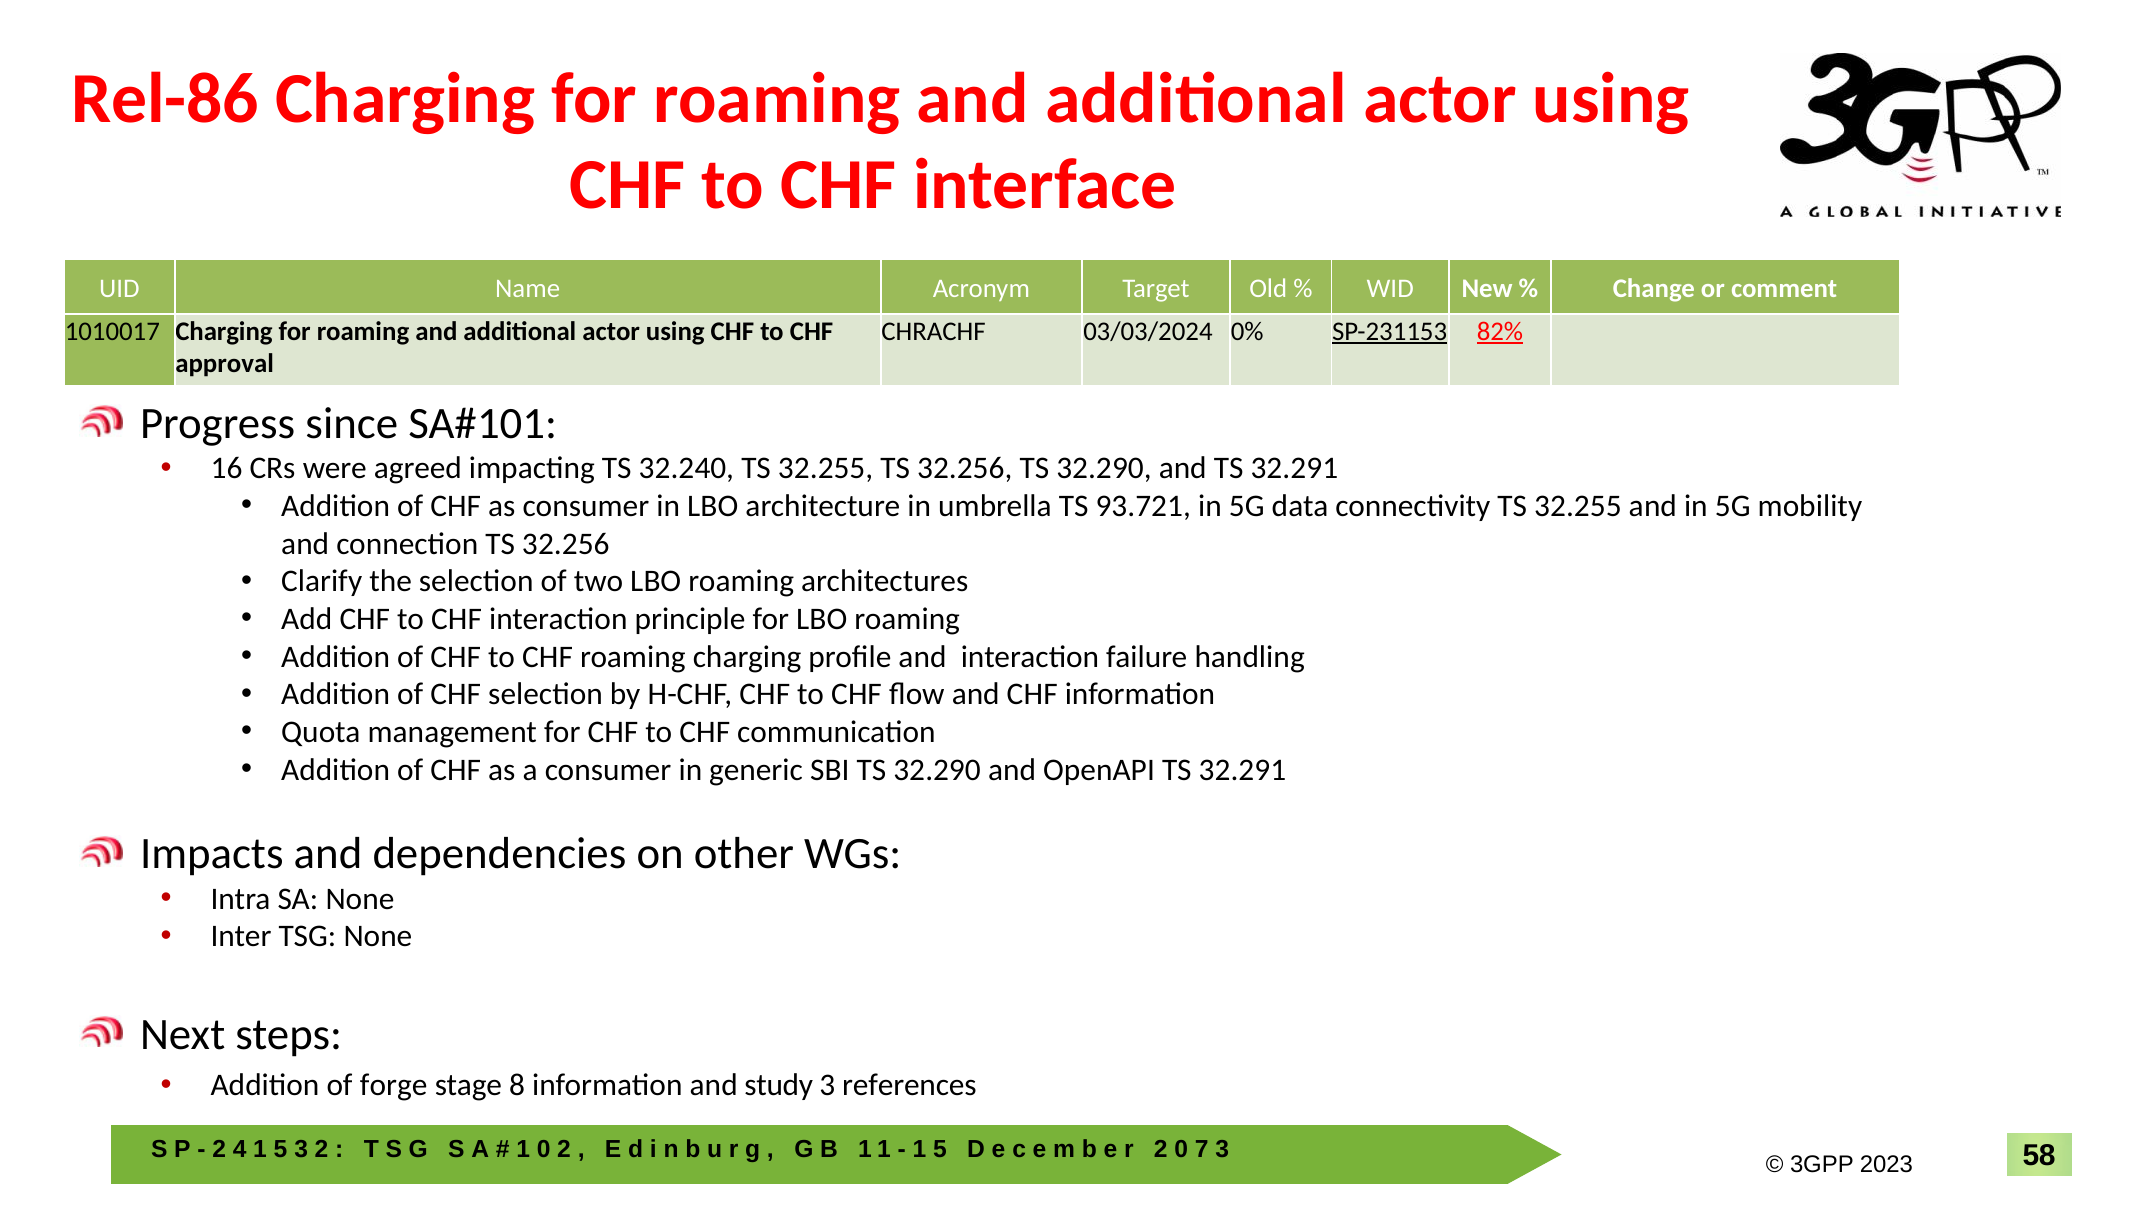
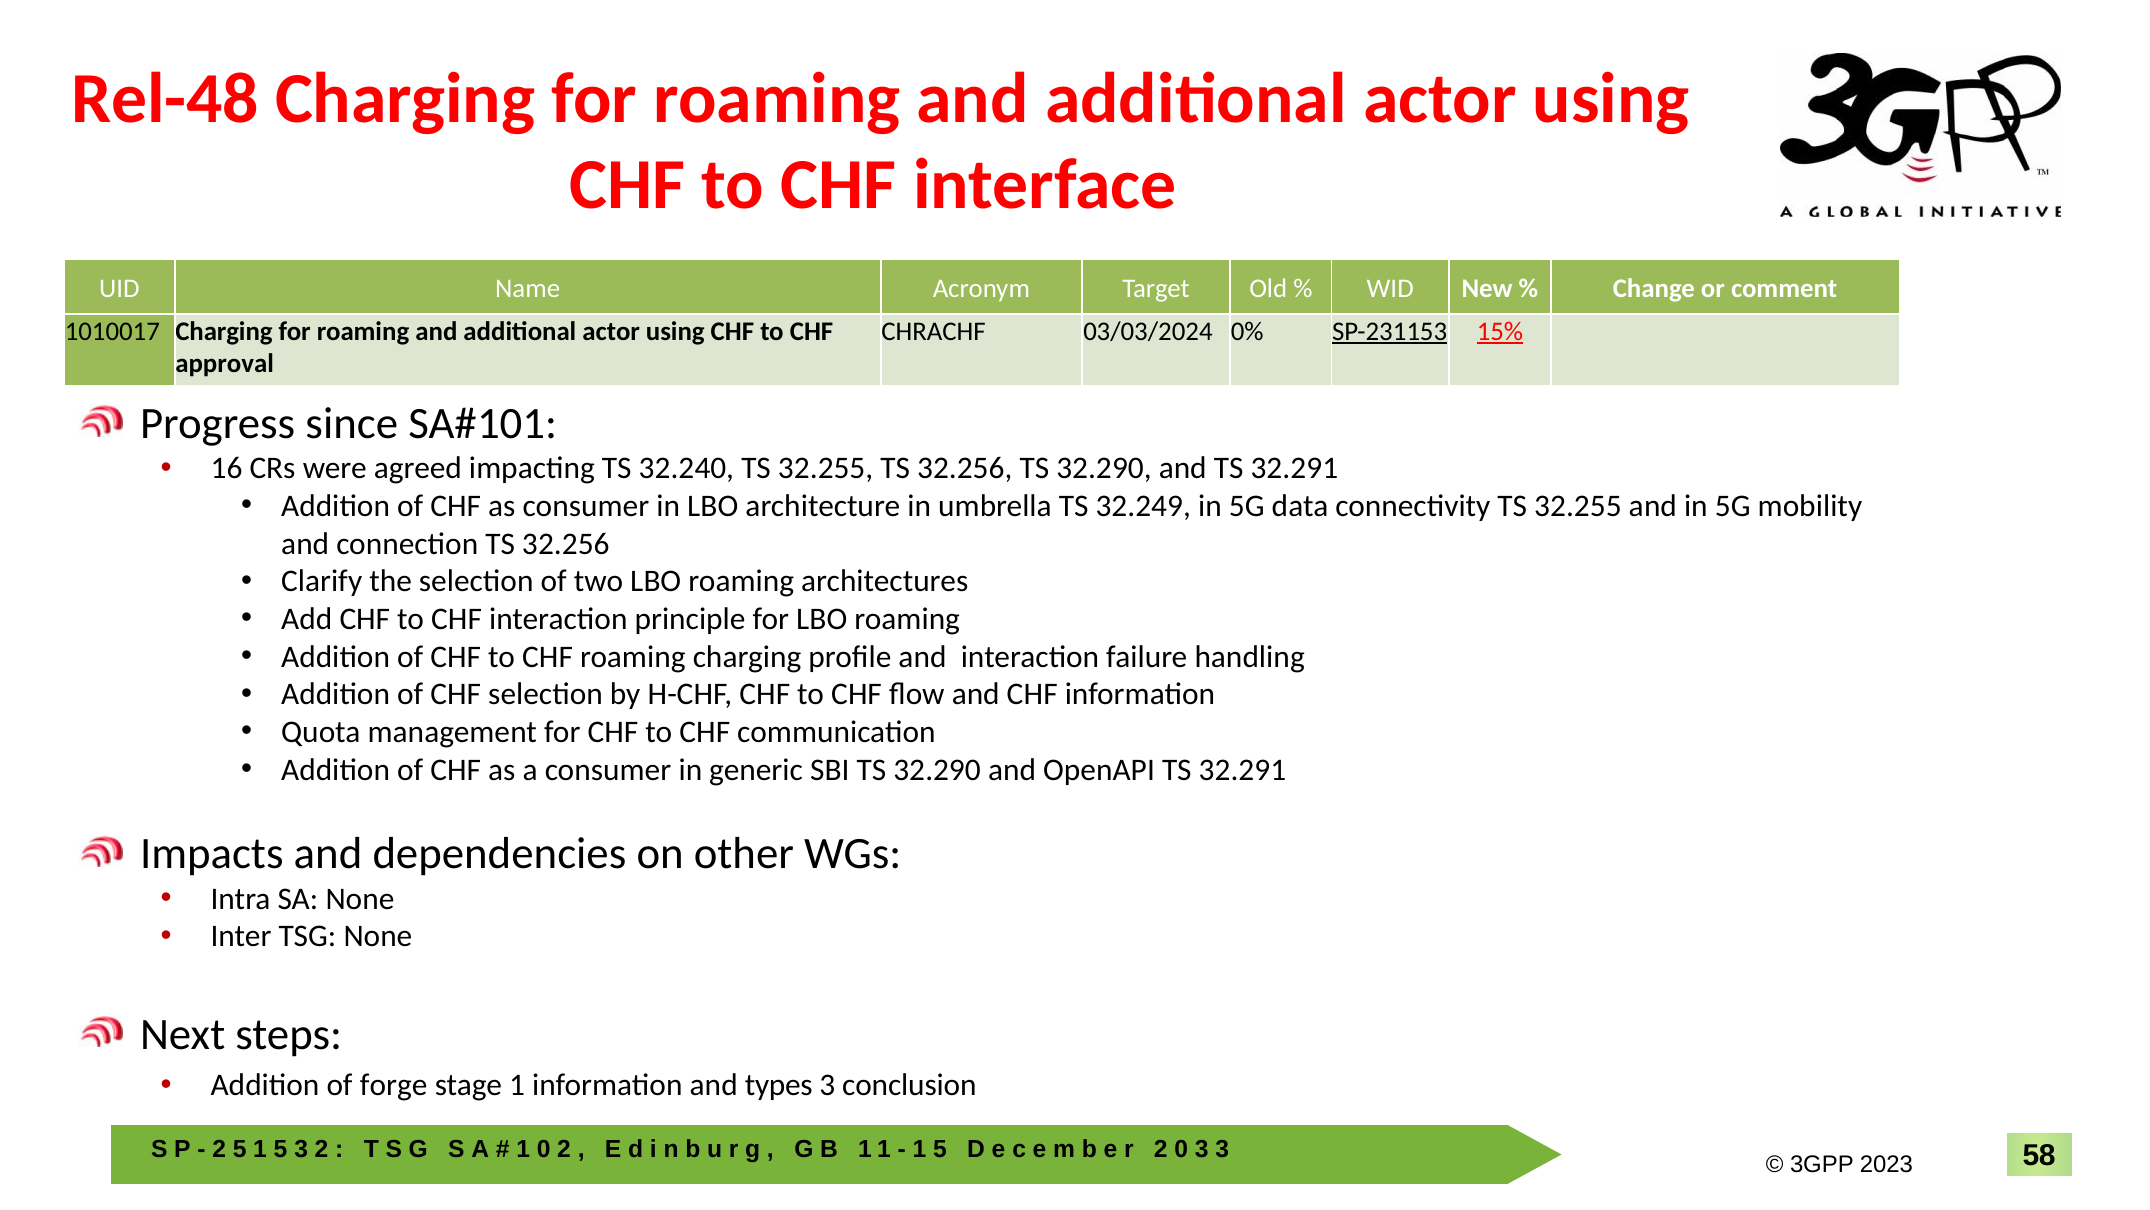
Rel-86: Rel-86 -> Rel-48
82%: 82% -> 15%
93.721: 93.721 -> 32.249
stage 8: 8 -> 1
study: study -> types
references: references -> conclusion
2 4: 4 -> 5
7 at (1202, 1149): 7 -> 3
